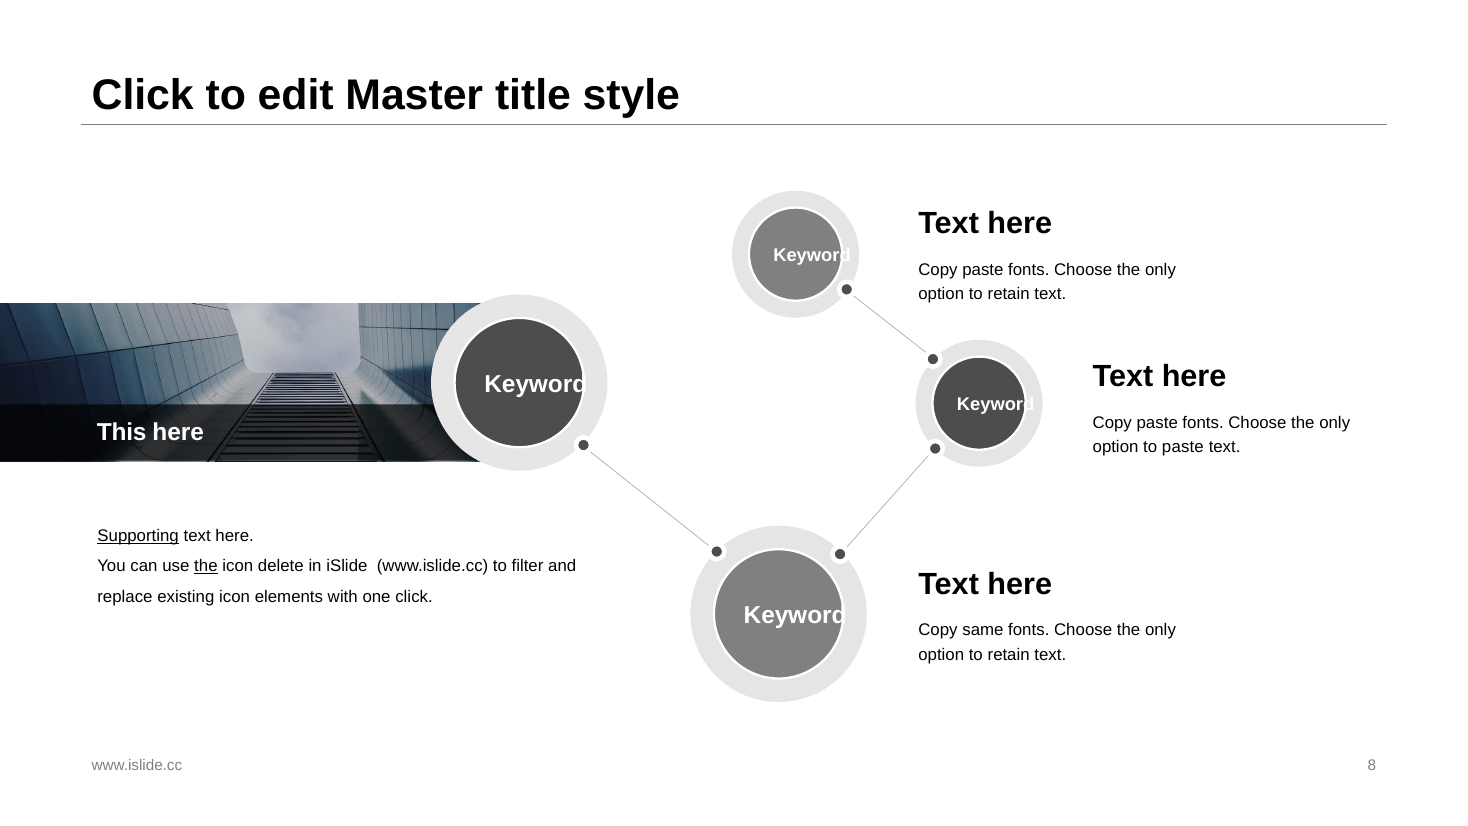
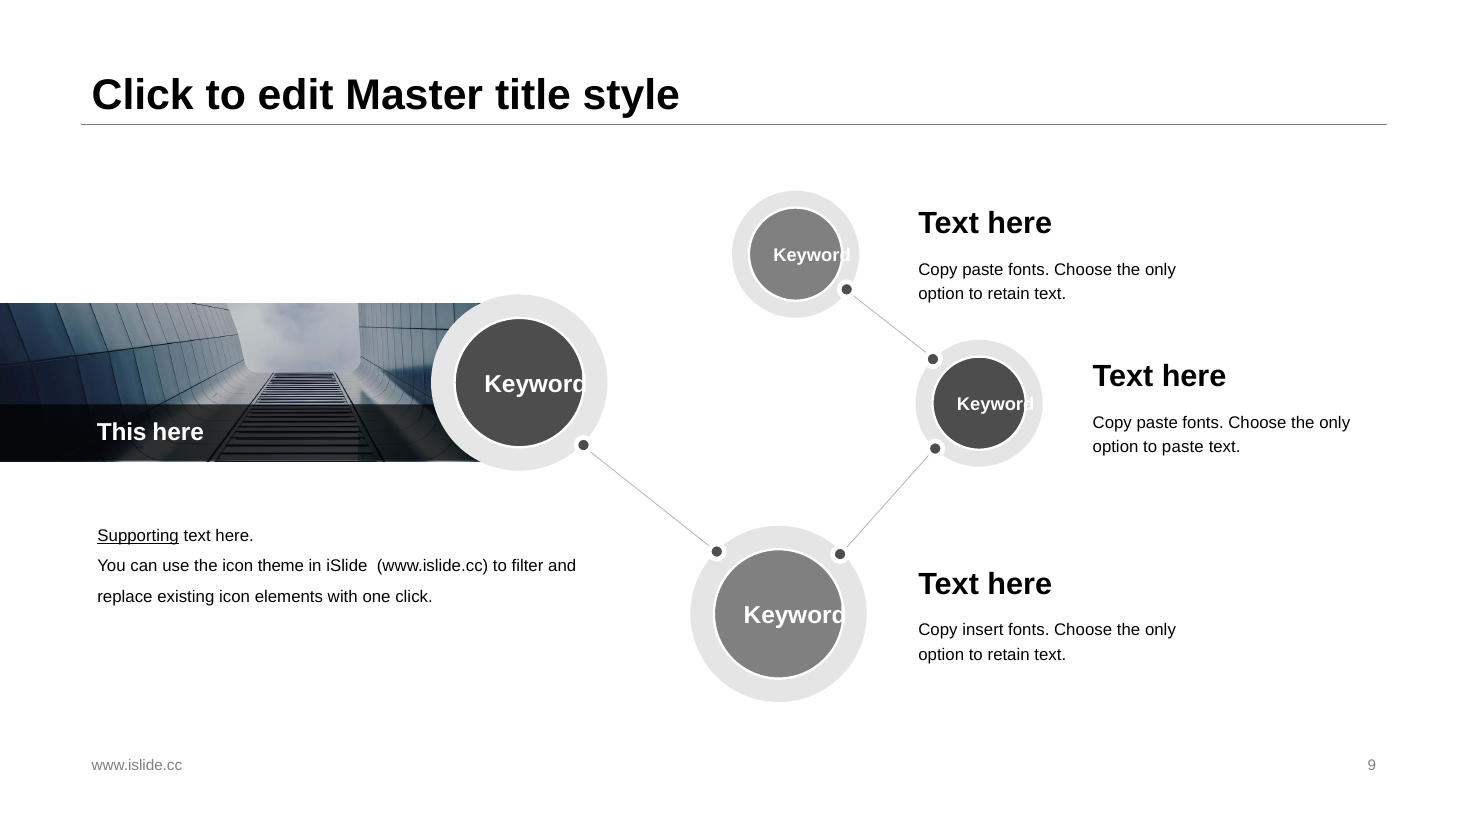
the at (206, 566) underline: present -> none
delete: delete -> theme
same: same -> insert
8: 8 -> 9
